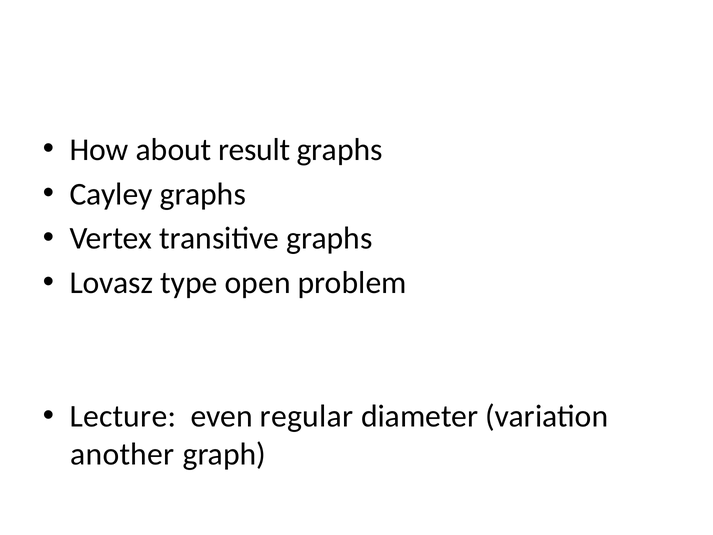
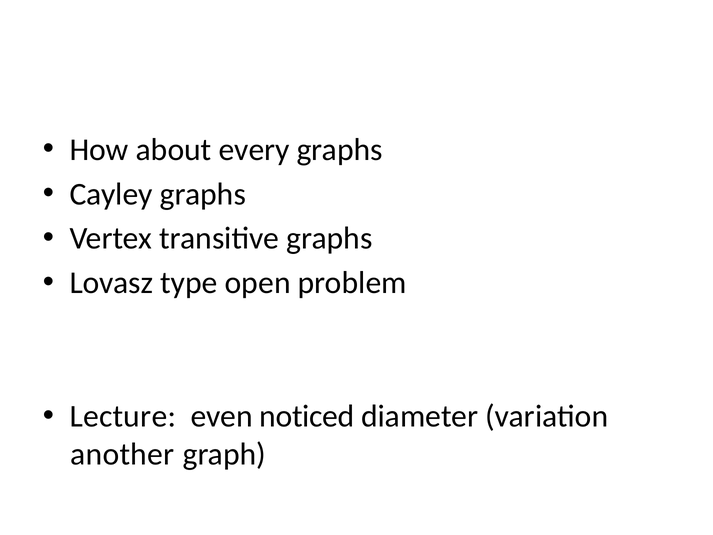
result: result -> every
regular: regular -> noticed
